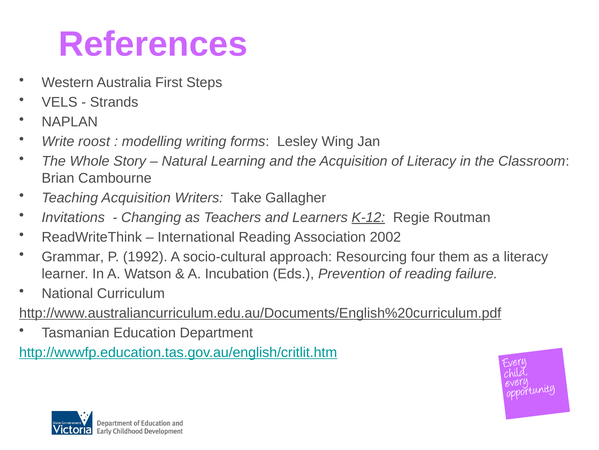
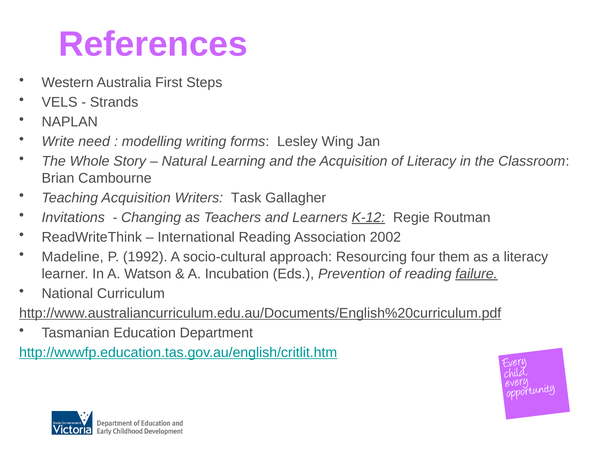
roost: roost -> need
Take: Take -> Task
Grammar: Grammar -> Madeline
failure underline: none -> present
